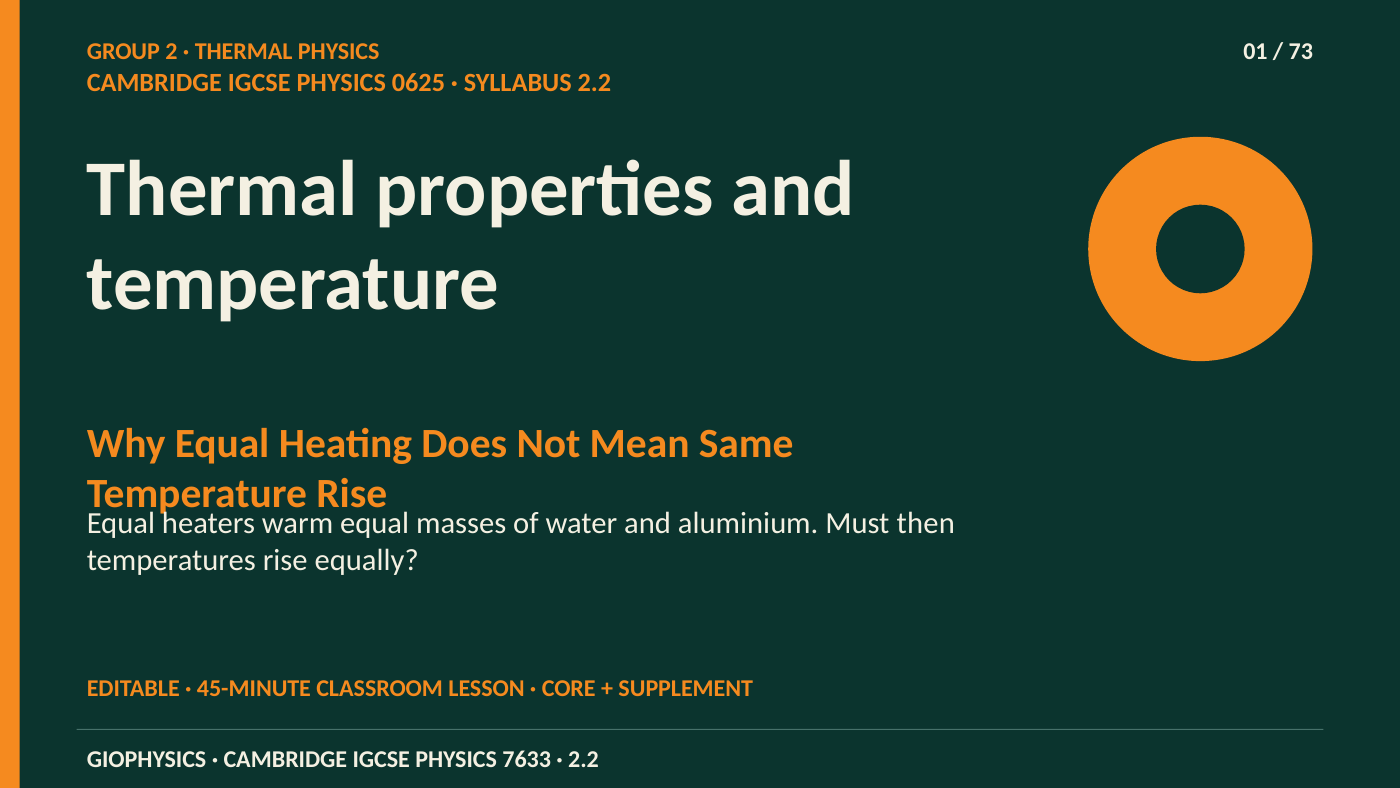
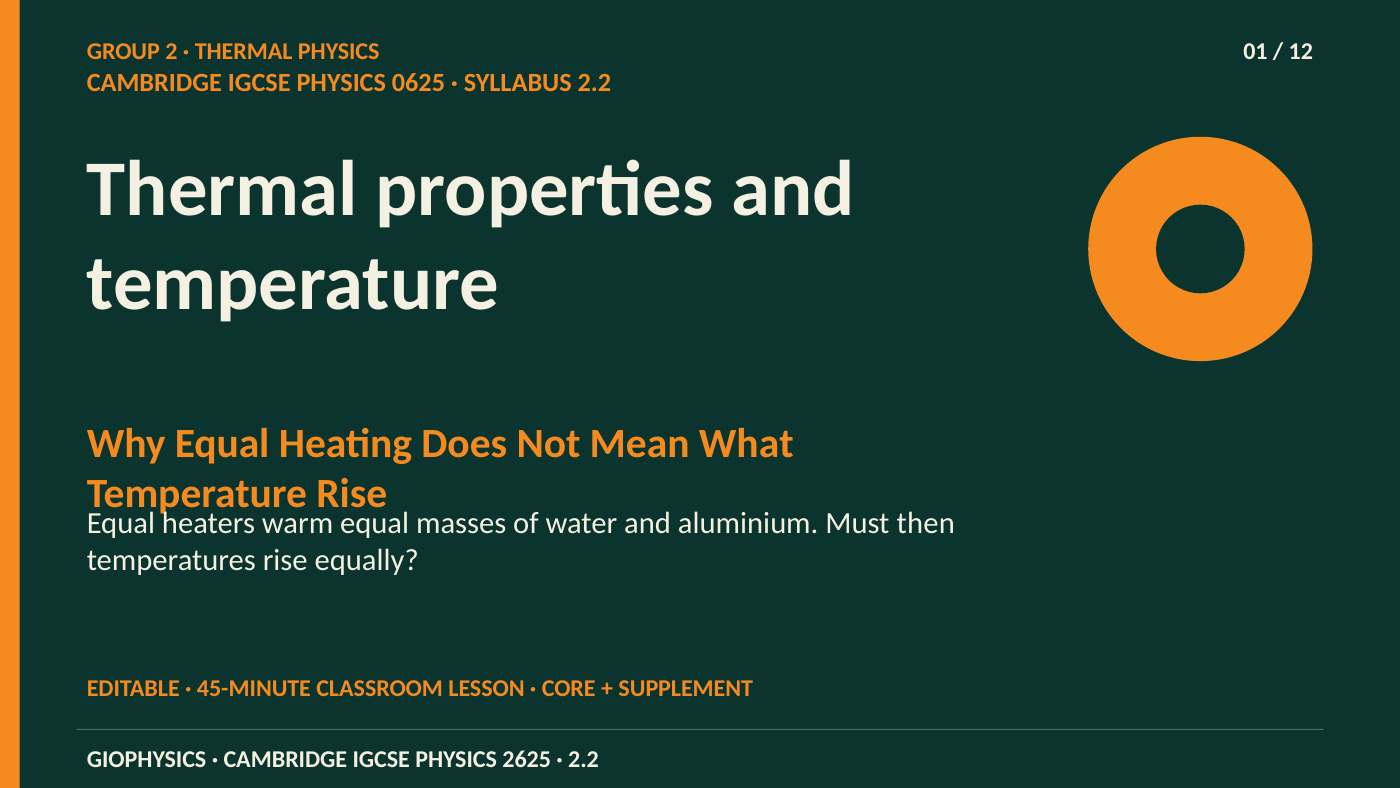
73: 73 -> 12
Same: Same -> What
7633: 7633 -> 2625
